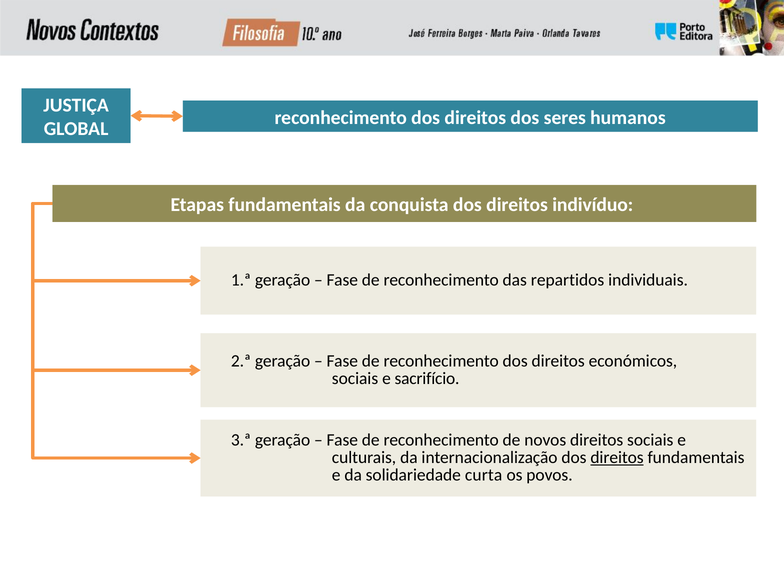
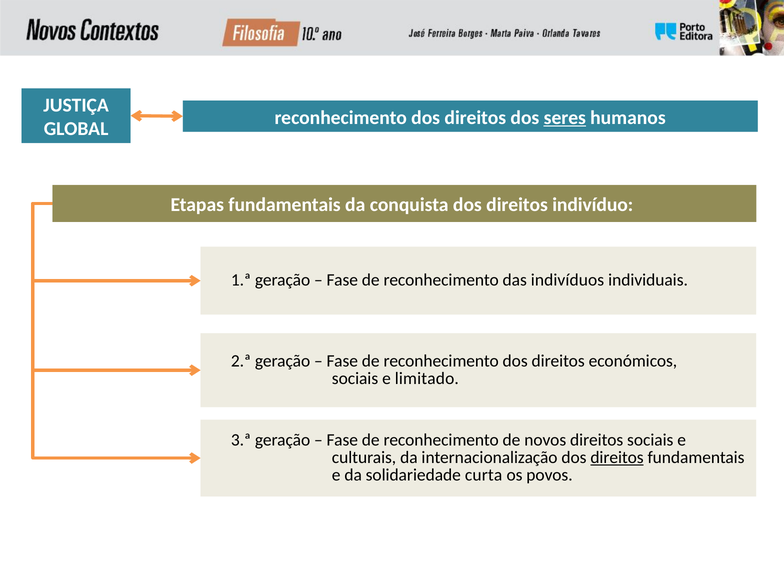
seres underline: none -> present
repartidos: repartidos -> indivíduos
sacrifício: sacrifício -> limitado
